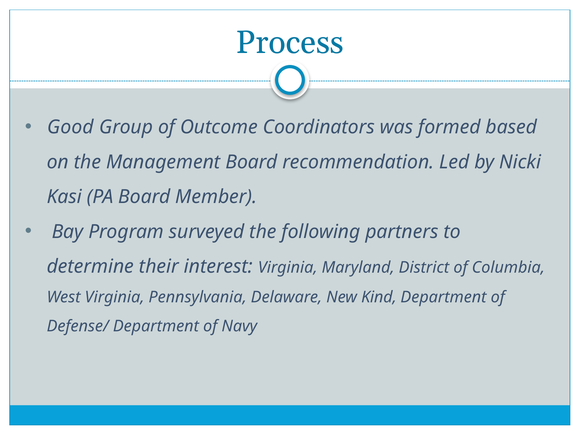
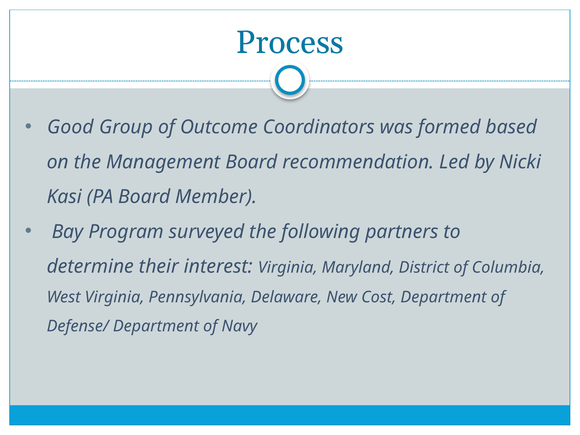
Kind: Kind -> Cost
